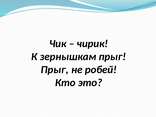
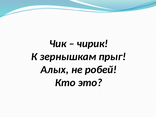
Прыг at (55, 70): Прыг -> Алых
